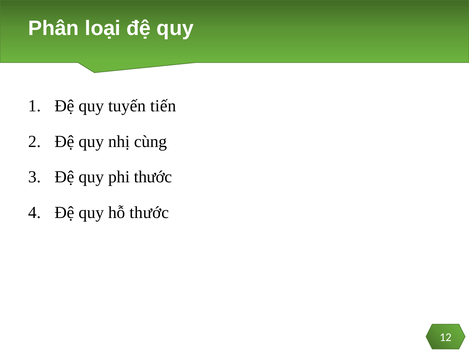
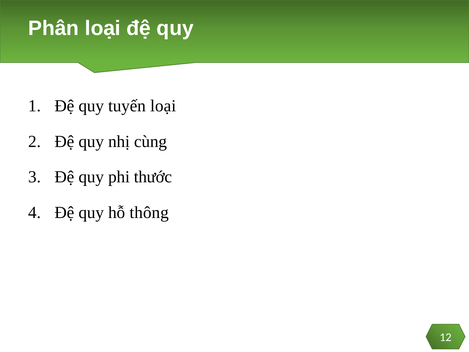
tuyến tiến: tiến -> loại
hỗ thước: thước -> thông
